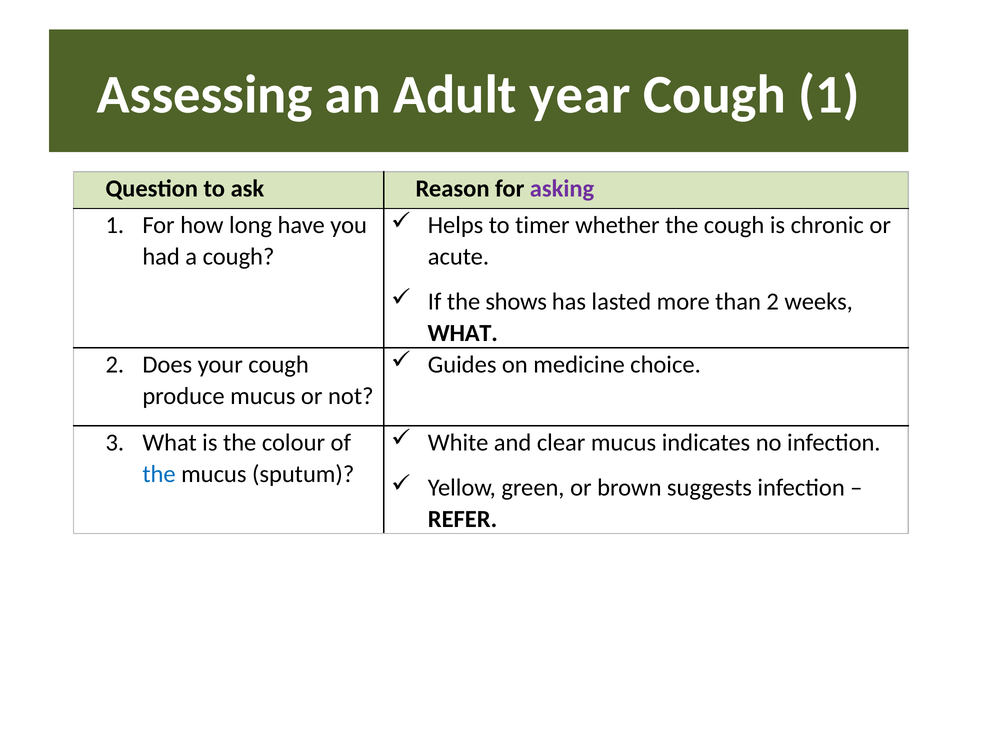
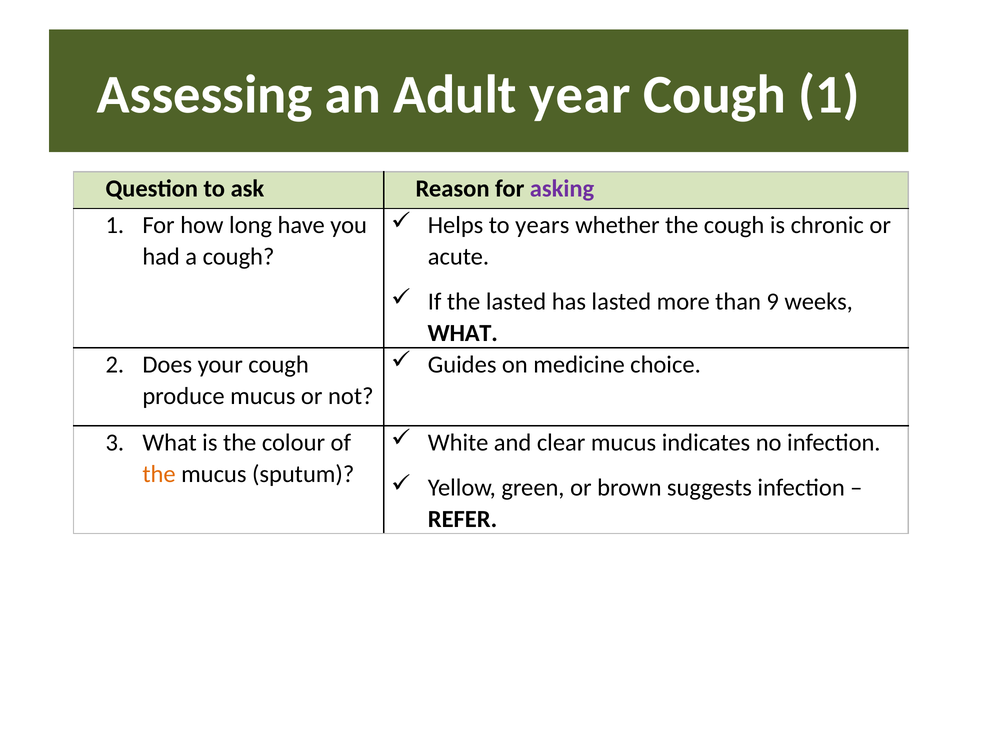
timer: timer -> years
the shows: shows -> lasted
than 2: 2 -> 9
the at (159, 474) colour: blue -> orange
